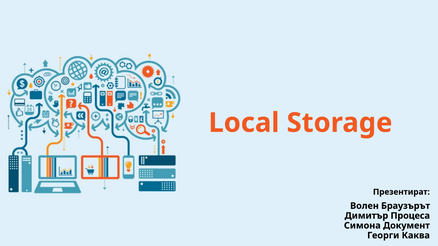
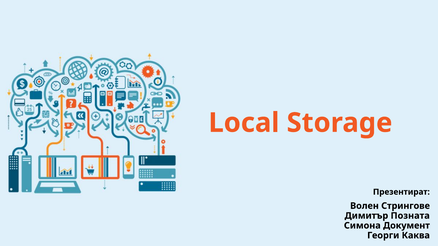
Браузърът: Браузърът -> Стрингове
Процеса: Процеса -> Позната
